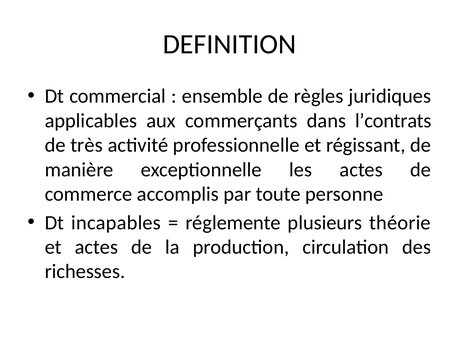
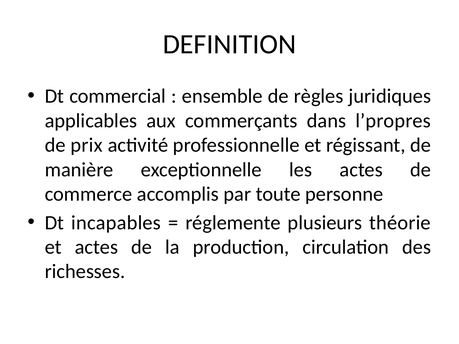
l’contrats: l’contrats -> l’propres
très: très -> prix
